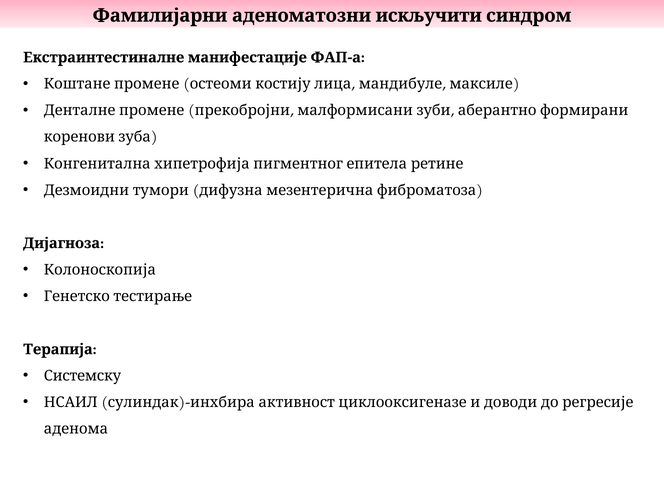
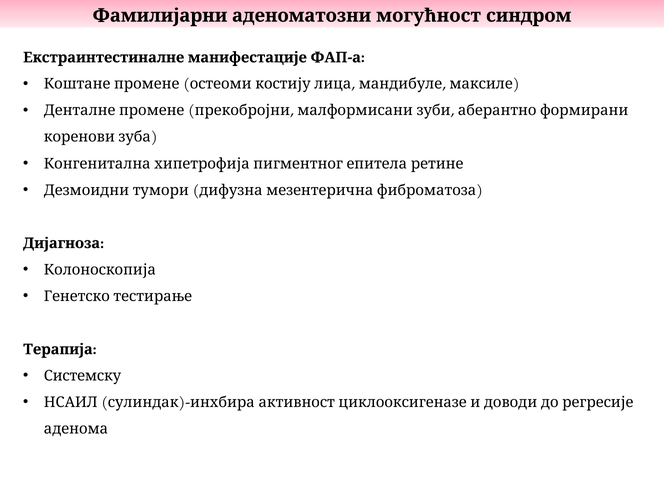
искључити: искључити -> могућност
